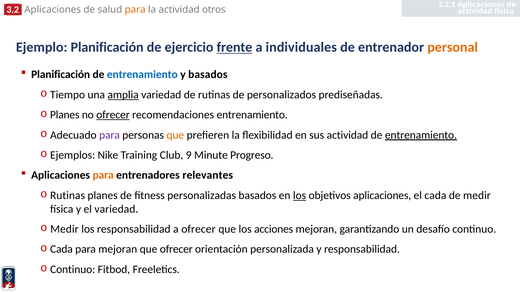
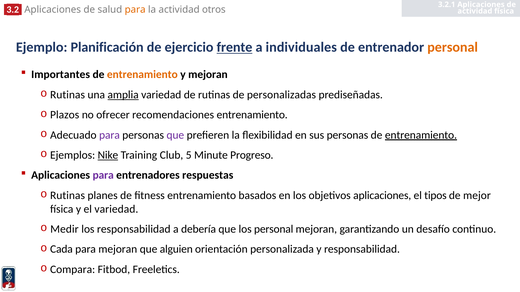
Planificación at (61, 75): Planificación -> Importantes
entrenamiento at (142, 75) colour: blue -> orange
y basados: basados -> mejoran
Tiempo at (68, 95): Tiempo -> Rutinas
personalizados: personalizados -> personalizadas
Planes at (65, 115): Planes -> Plazos
ofrecer at (113, 115) underline: present -> none
que at (175, 135) colour: orange -> purple
sus actividad: actividad -> personas
Nike underline: none -> present
9: 9 -> 5
para at (103, 176) colour: orange -> purple
relevantes: relevantes -> respuestas
fitness personalizadas: personalizadas -> entrenamiento
los at (300, 196) underline: present -> none
el cada: cada -> tipos
de medir: medir -> mejor
a ofrecer: ofrecer -> debería
los acciones: acciones -> personal
que ofrecer: ofrecer -> alguien
Continuo at (73, 270): Continuo -> Compara
